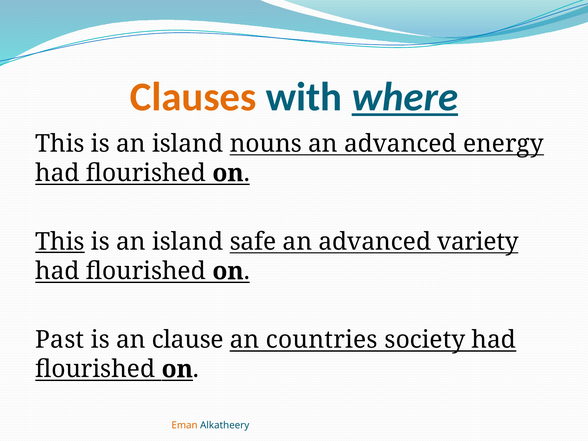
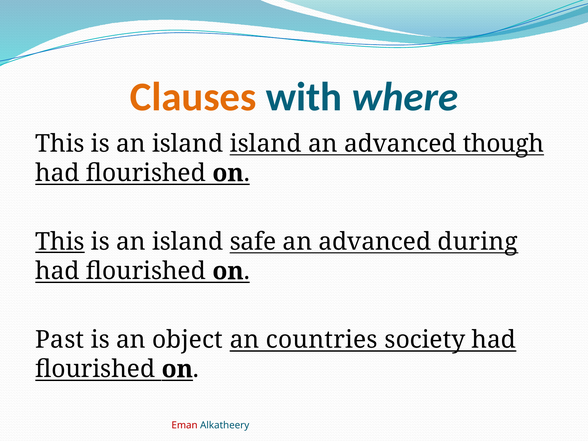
where underline: present -> none
island nouns: nouns -> island
energy: energy -> though
variety: variety -> during
clause: clause -> object
Eman colour: orange -> red
